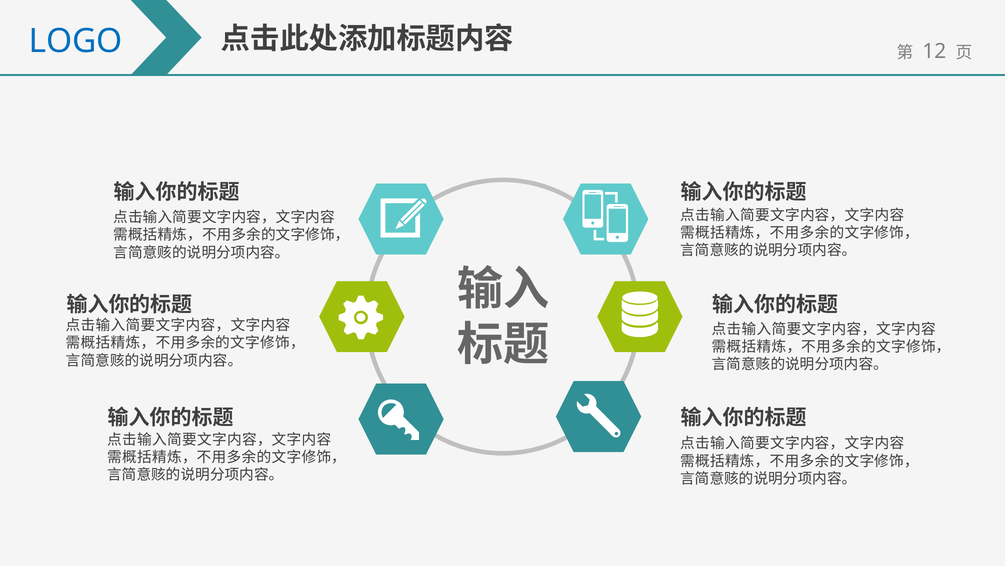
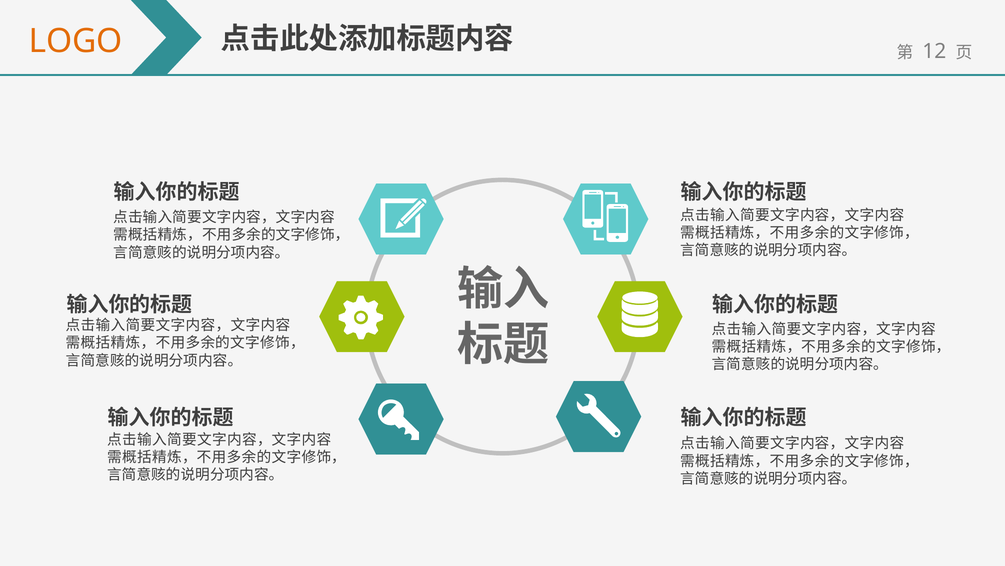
LOGO colour: blue -> orange
